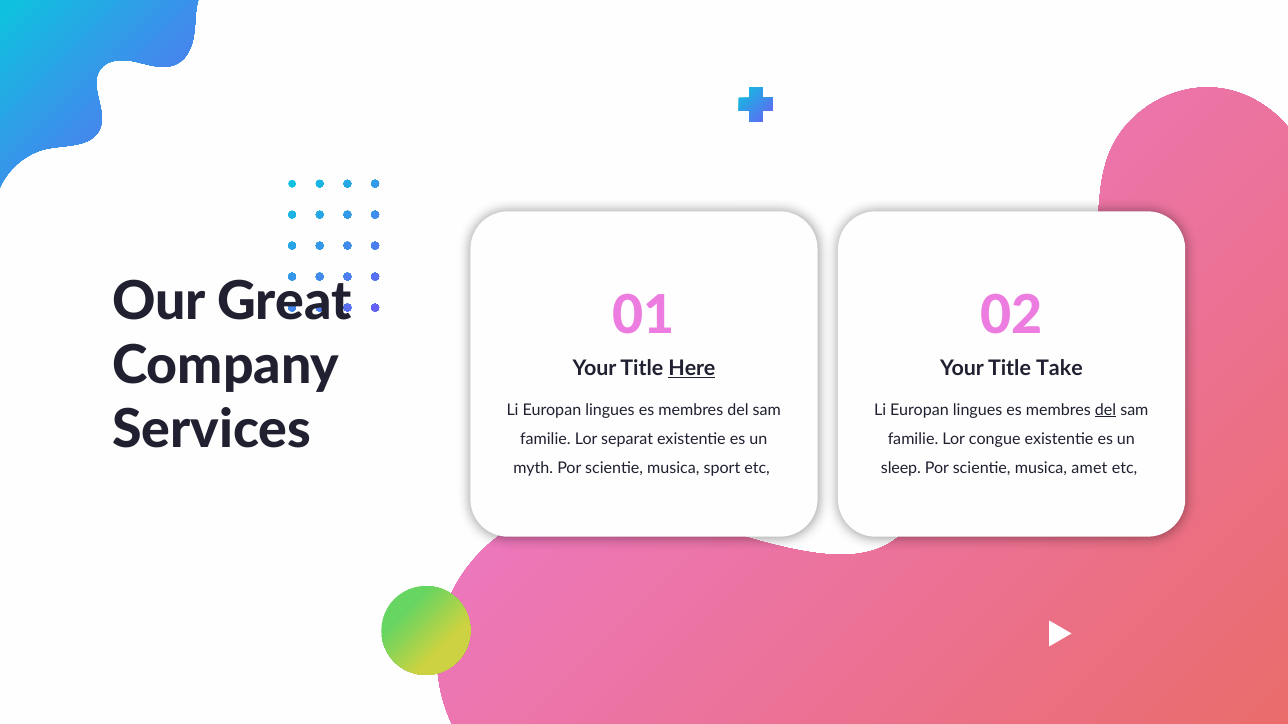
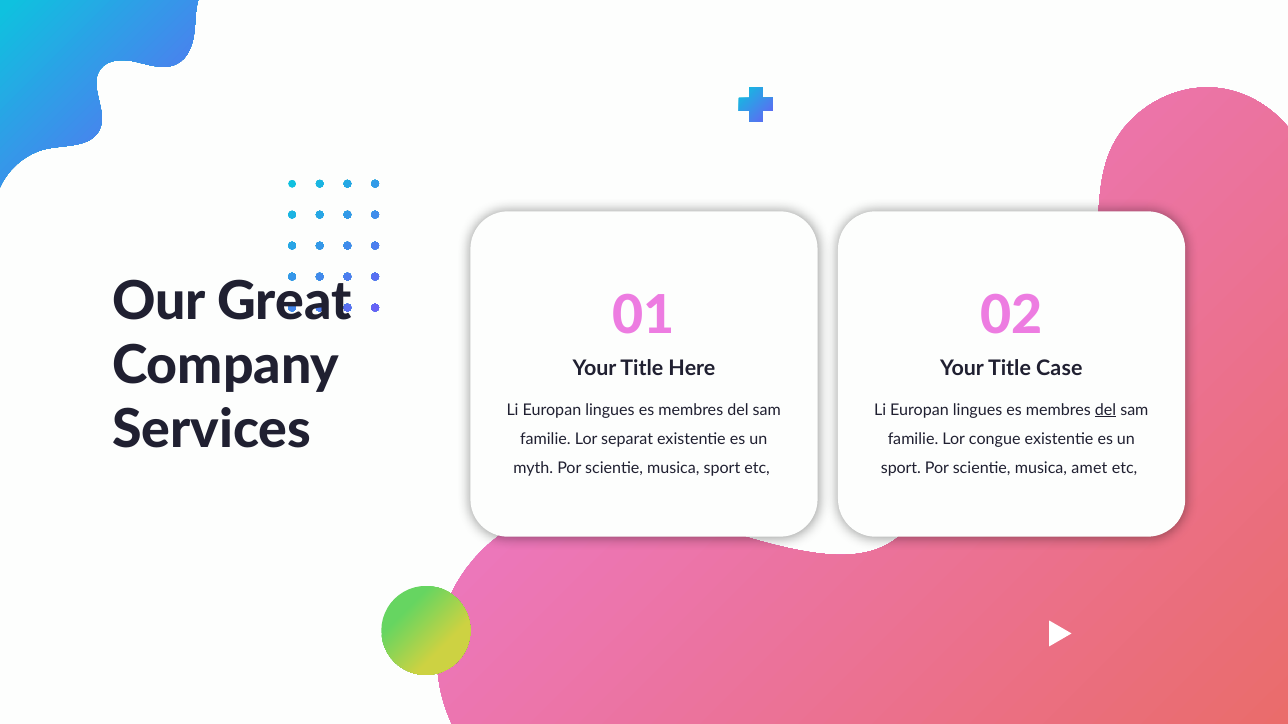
Here underline: present -> none
Take: Take -> Case
sleep at (901, 468): sleep -> sport
